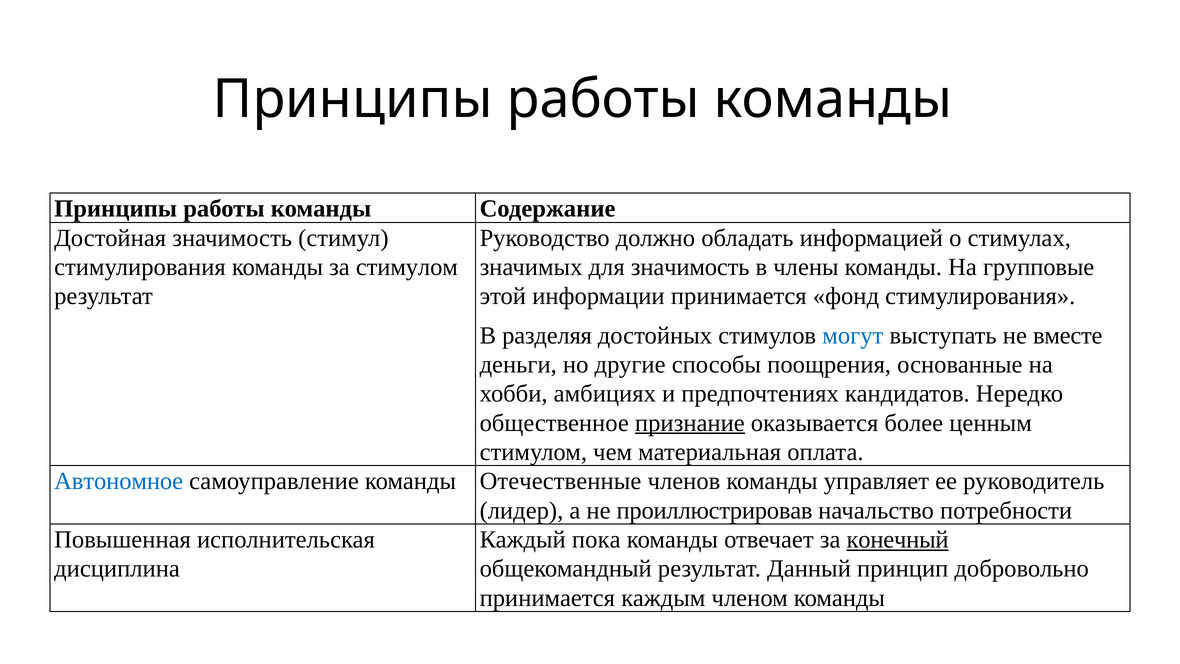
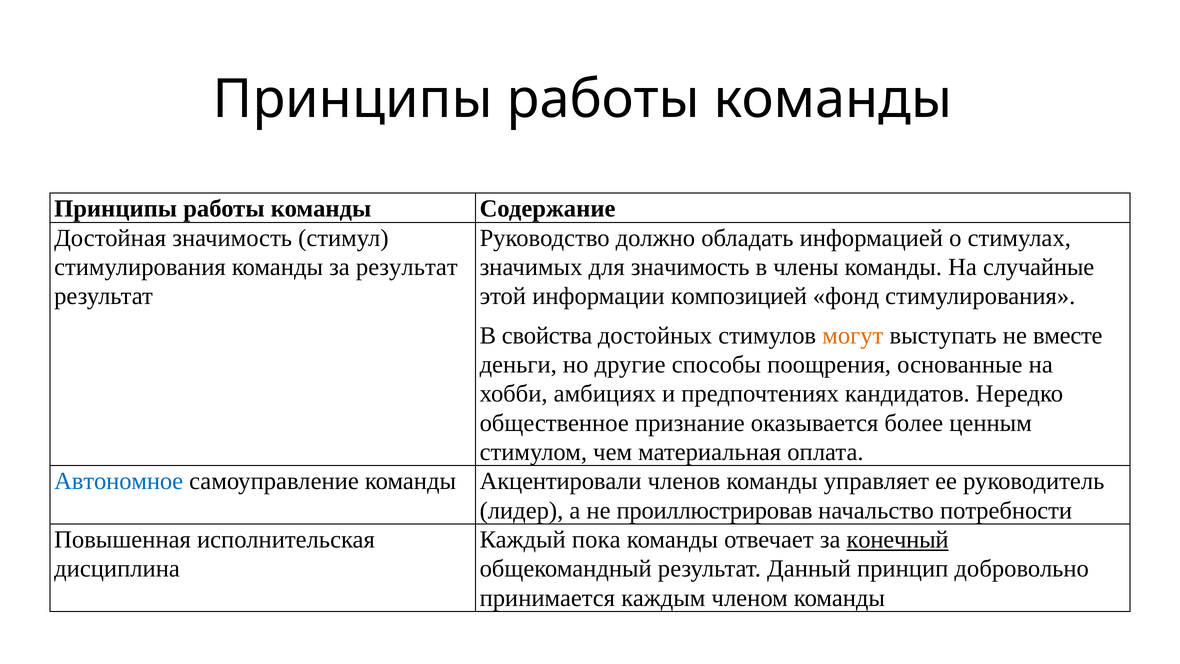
за стимулом: стимулом -> результат
групповые: групповые -> случайные
информации принимается: принимается -> композицией
разделяя: разделяя -> свойства
могут colour: blue -> orange
признание underline: present -> none
Отечественные: Отечественные -> Акцентировали
